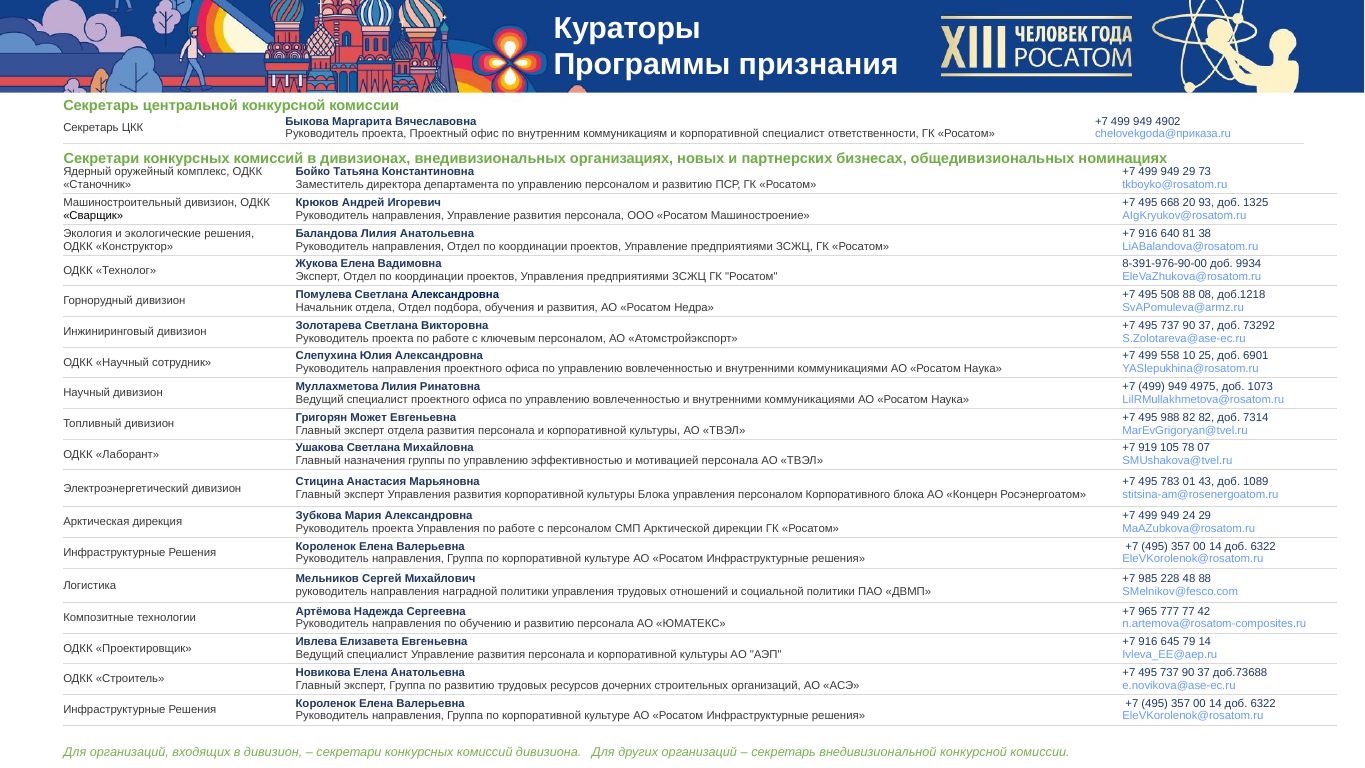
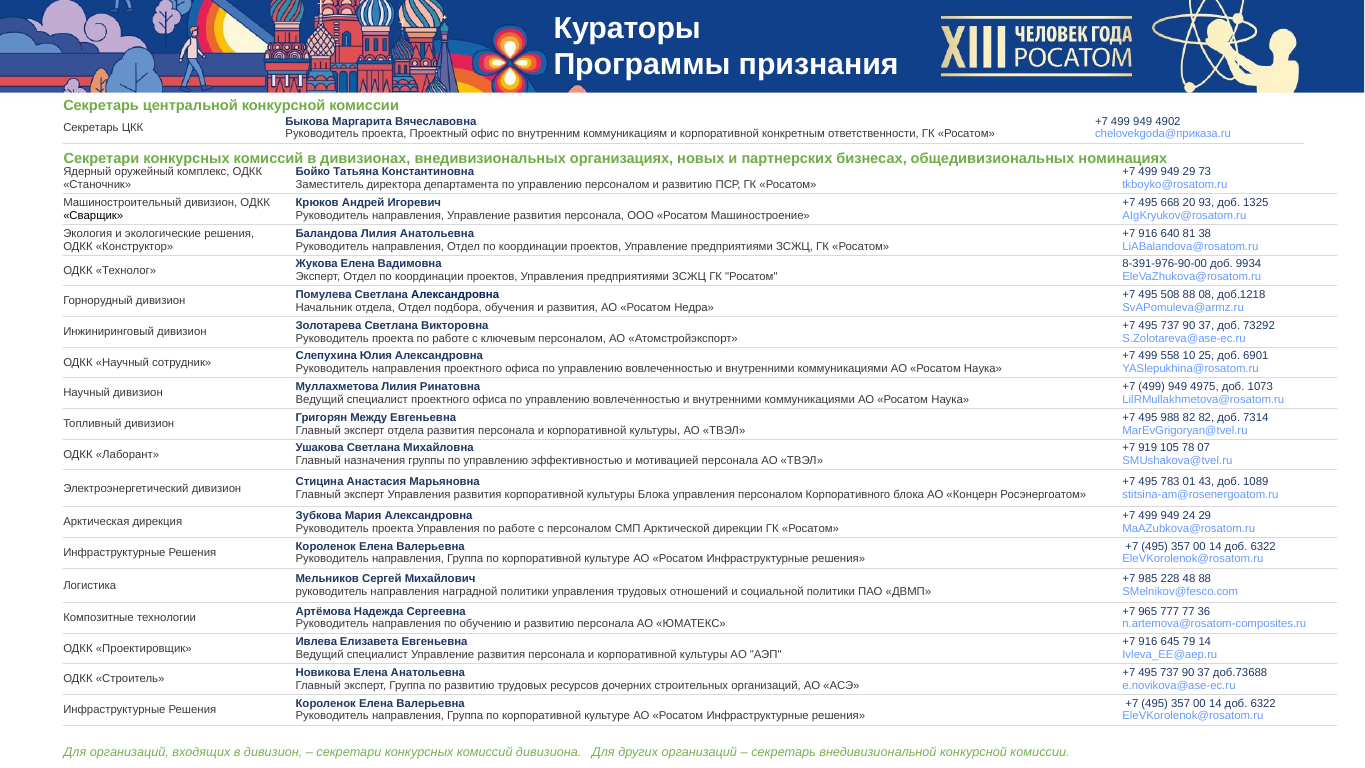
корпоративной специалист: специалист -> конкретным
Может: Может -> Между
42: 42 -> 36
